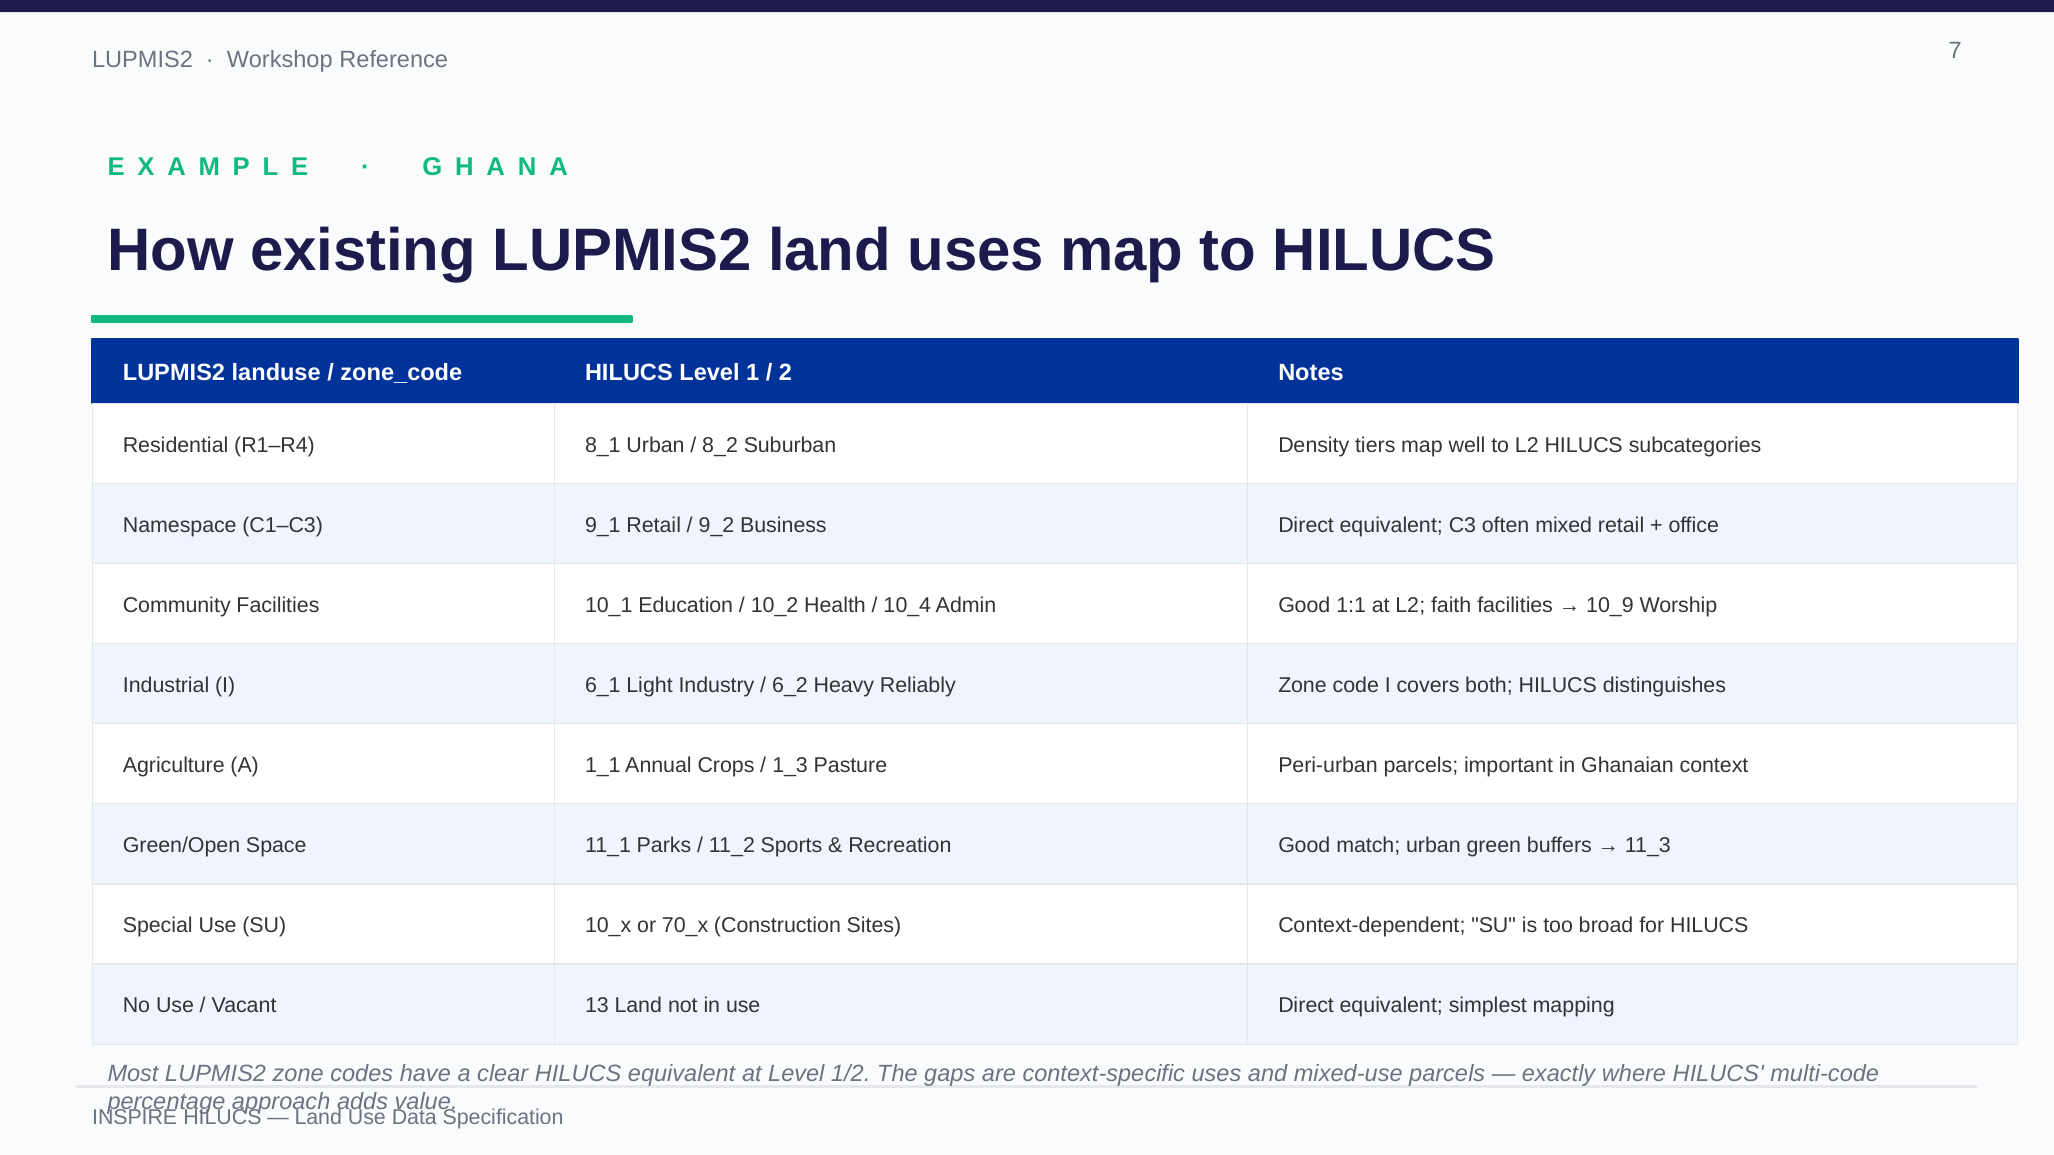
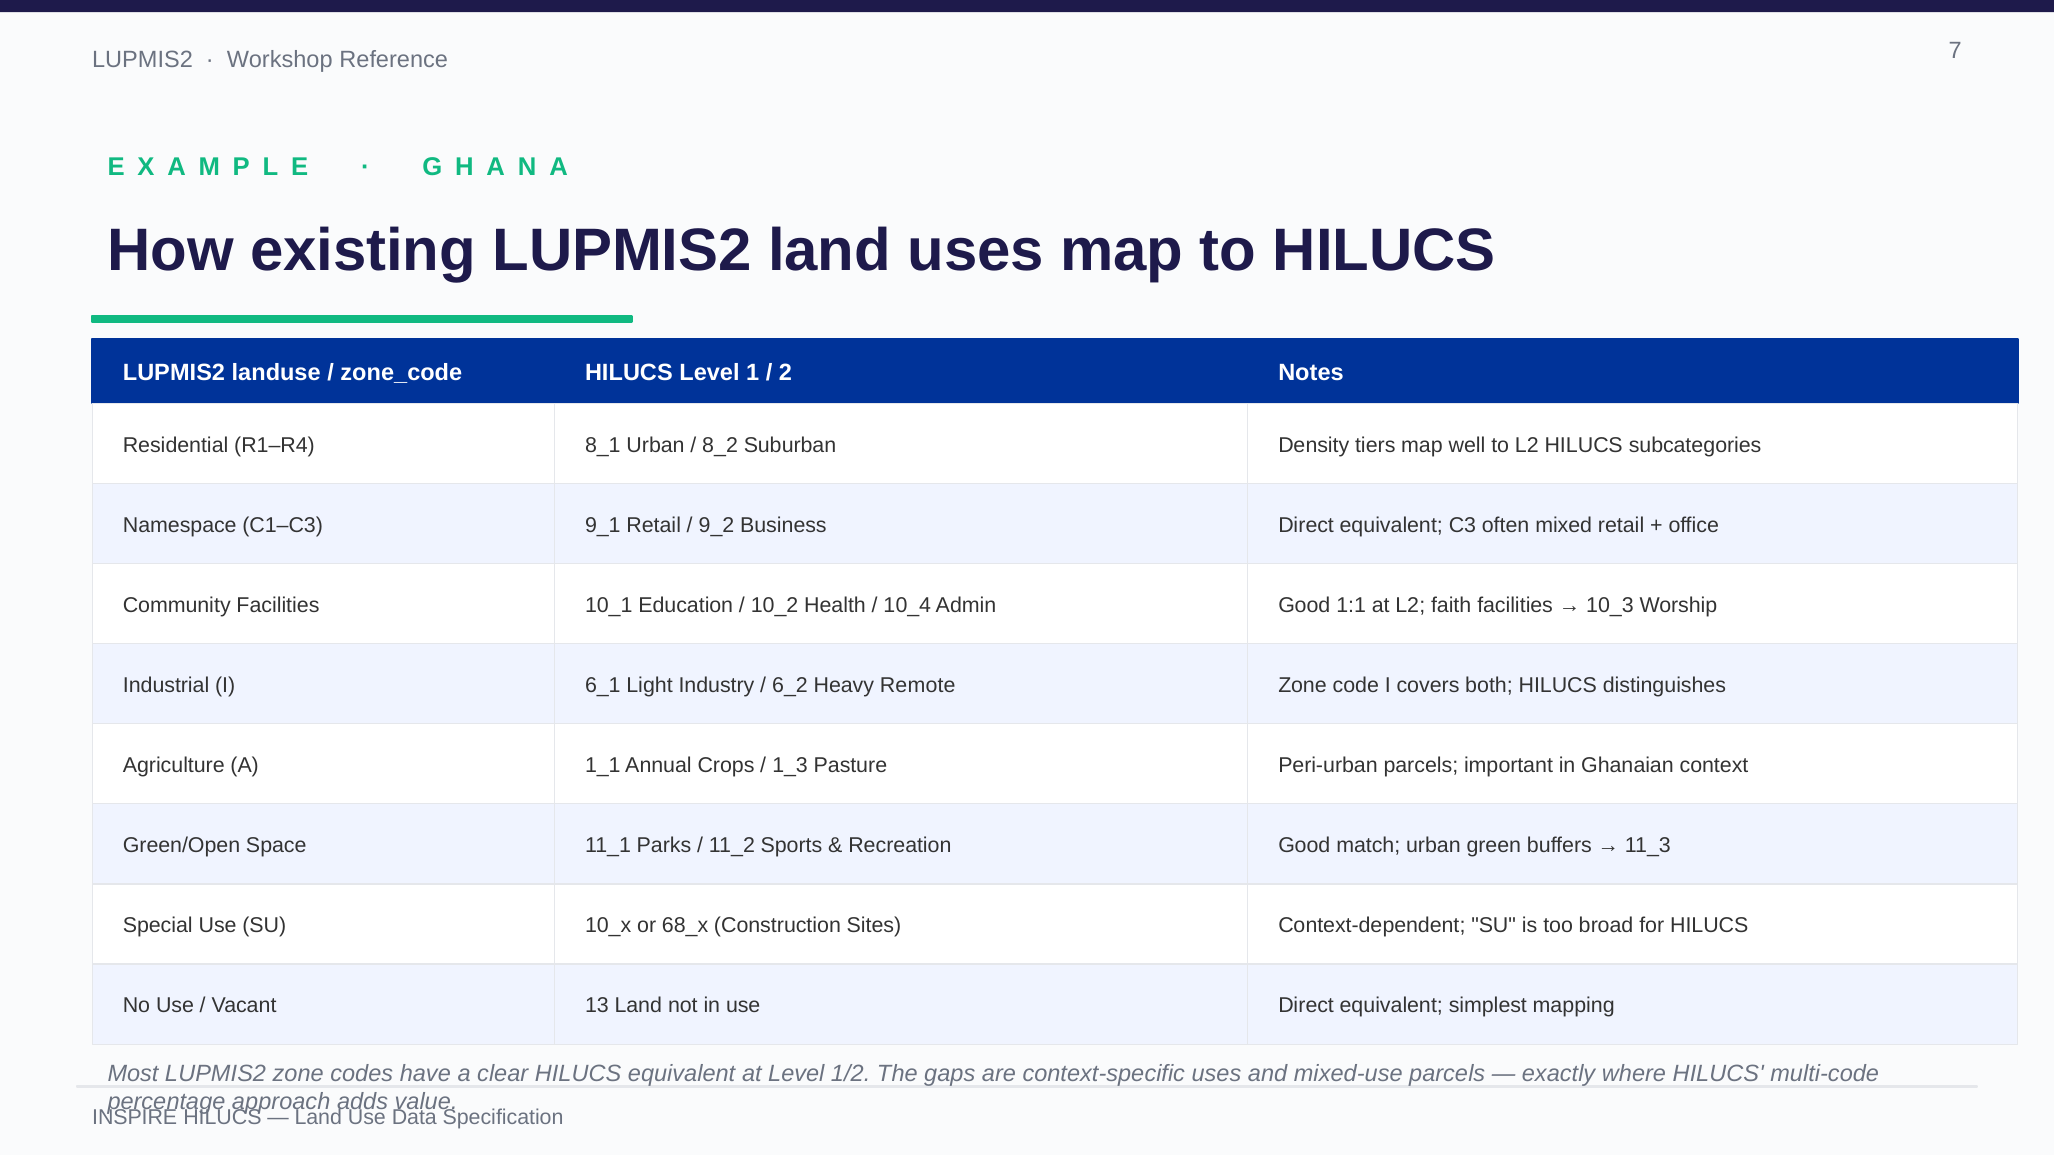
10_9: 10_9 -> 10_3
Reliably: Reliably -> Remote
70_x: 70_x -> 68_x
